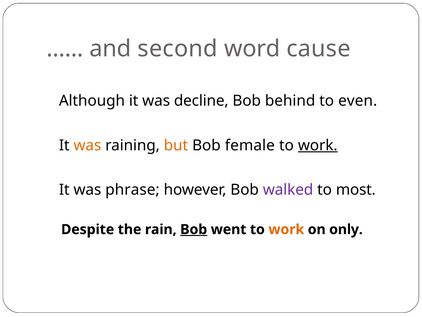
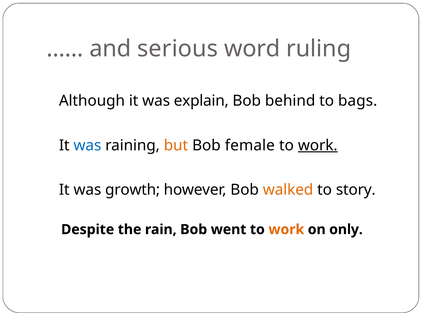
second: second -> serious
cause: cause -> ruling
decline: decline -> explain
even: even -> bags
was at (87, 145) colour: orange -> blue
phrase: phrase -> growth
walked colour: purple -> orange
most: most -> story
Bob at (194, 229) underline: present -> none
